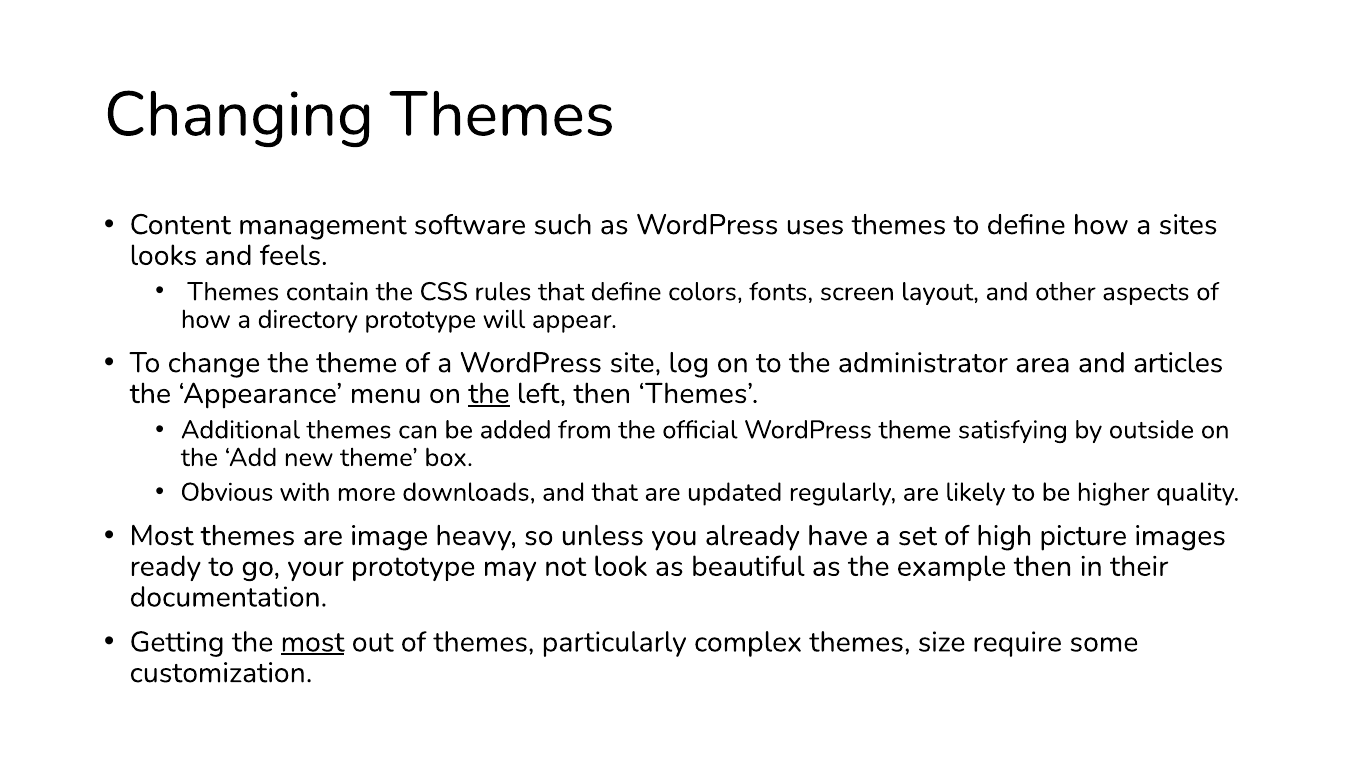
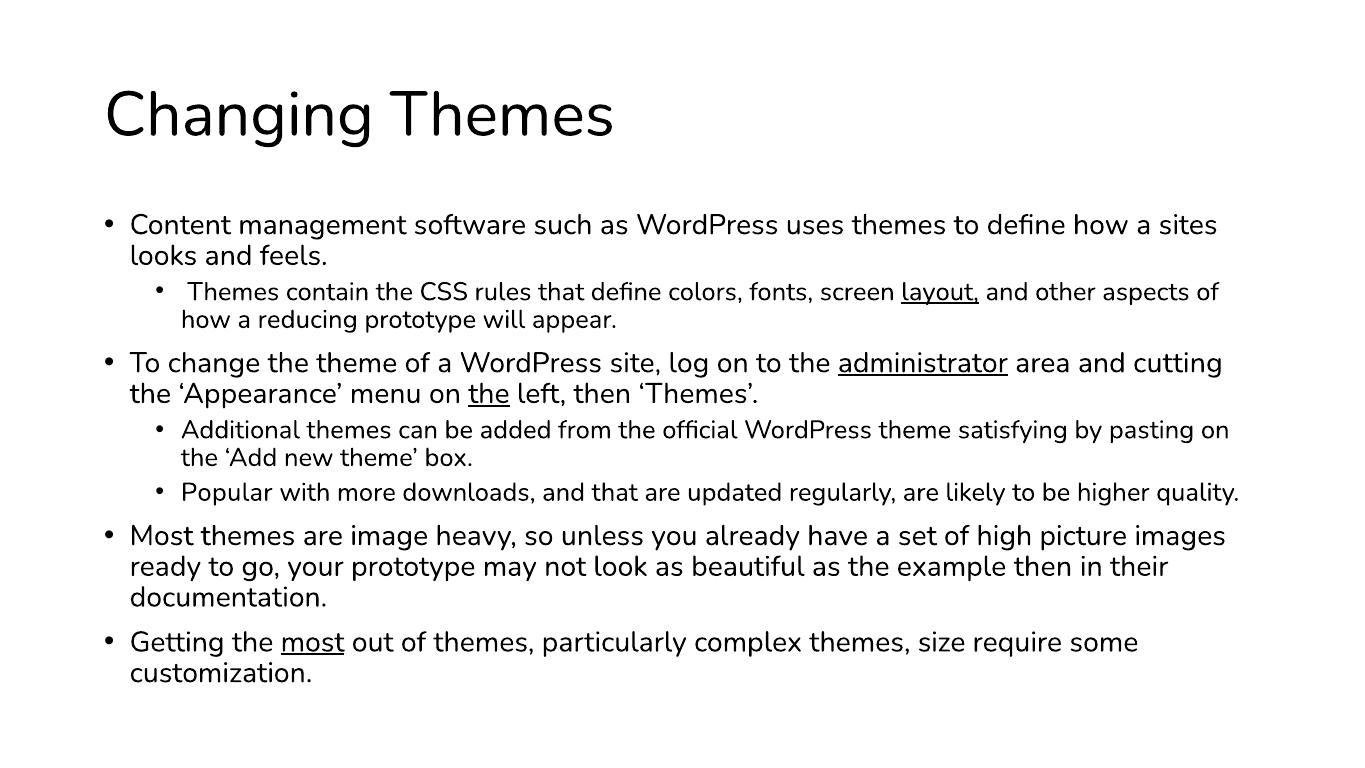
layout underline: none -> present
directory: directory -> reducing
administrator underline: none -> present
articles: articles -> cutting
outside: outside -> pasting
Obvious: Obvious -> Popular
